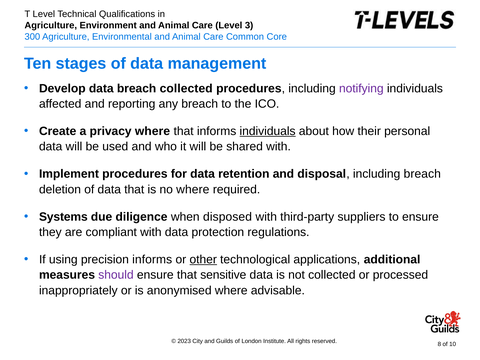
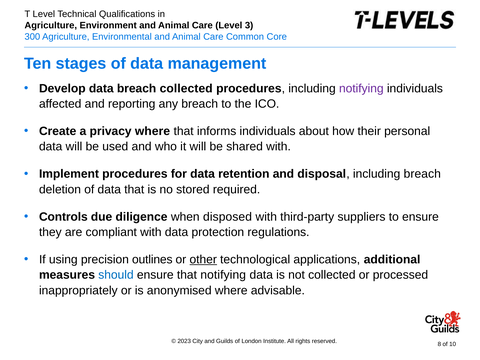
individuals at (268, 131) underline: present -> none
no where: where -> stored
Systems: Systems -> Controls
precision informs: informs -> outlines
should colour: purple -> blue
that sensitive: sensitive -> notifying
